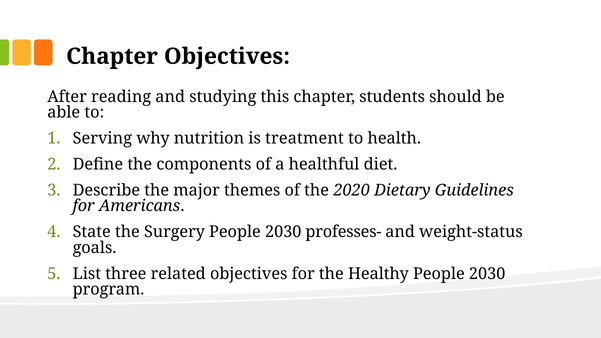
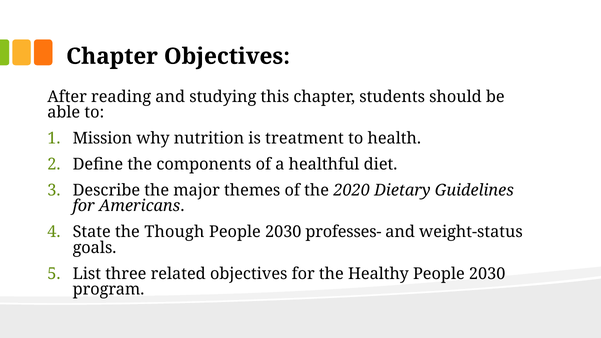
Serving: Serving -> Mission
Surgery: Surgery -> Though
